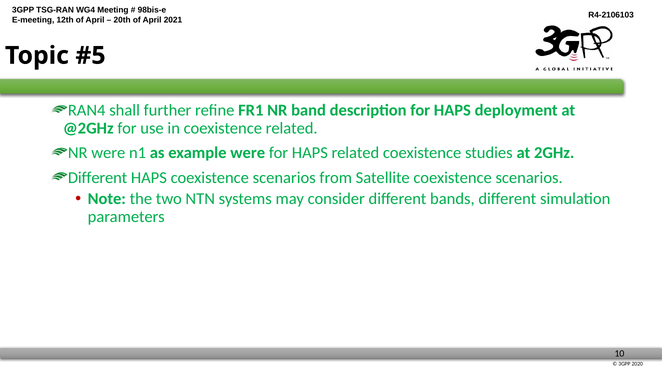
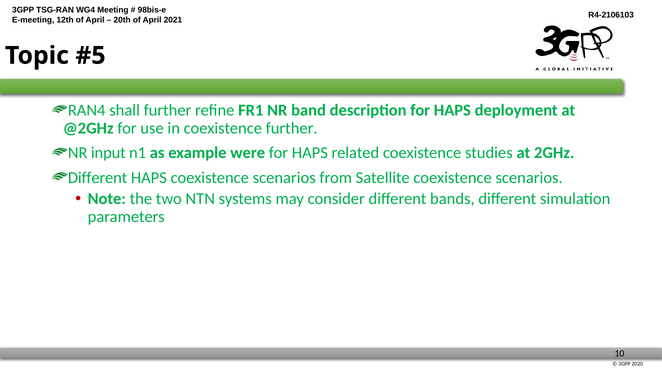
coexistence related: related -> further
NR were: were -> input
